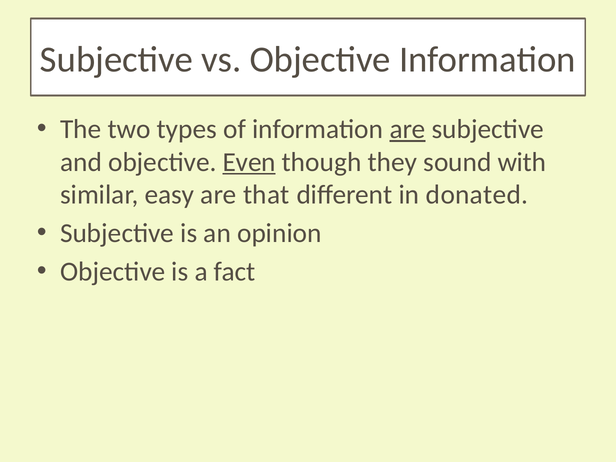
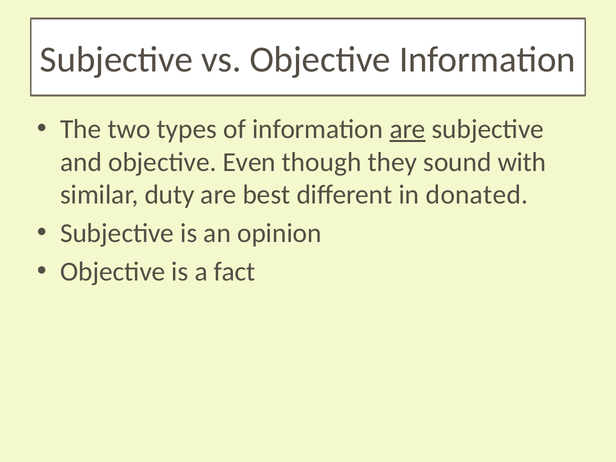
Even underline: present -> none
easy: easy -> duty
that: that -> best
